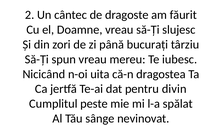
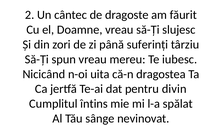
bucurați: bucurați -> suferinți
peste: peste -> întins
